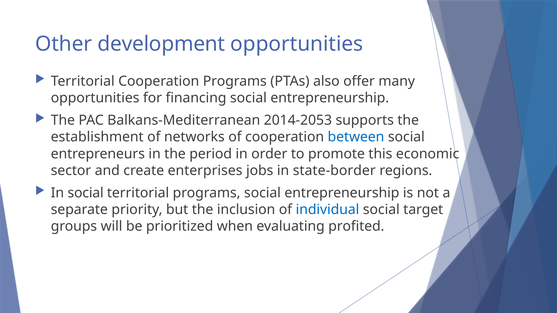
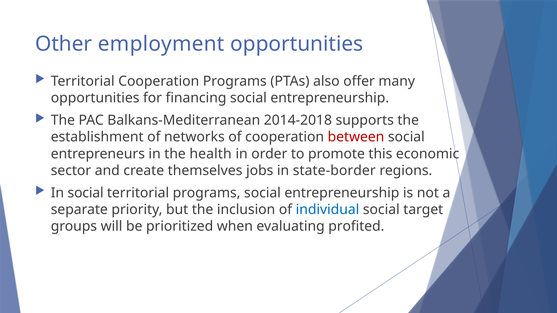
development: development -> employment
2014-2053: 2014-2053 -> 2014-2018
between colour: blue -> red
period: period -> health
enterprises: enterprises -> themselves
